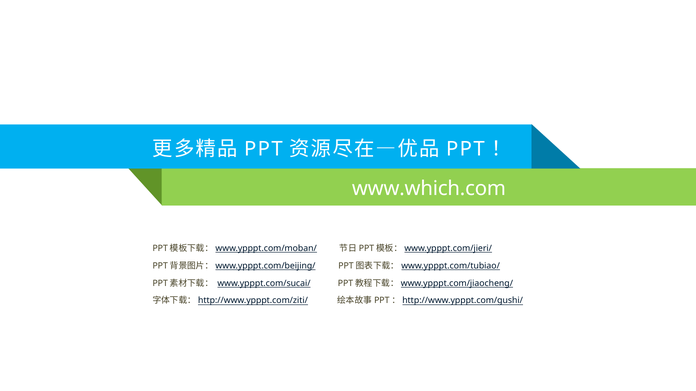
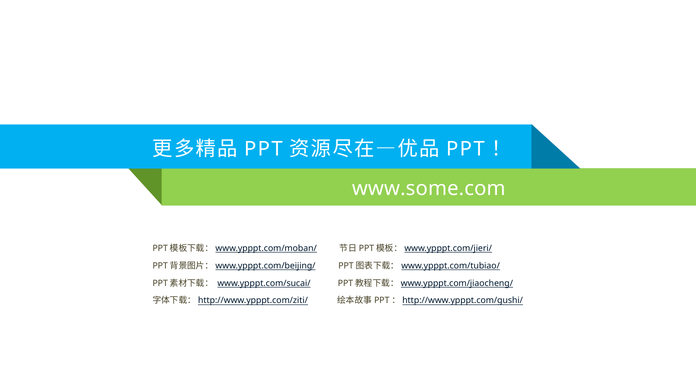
www.which.com: www.which.com -> www.some.com
